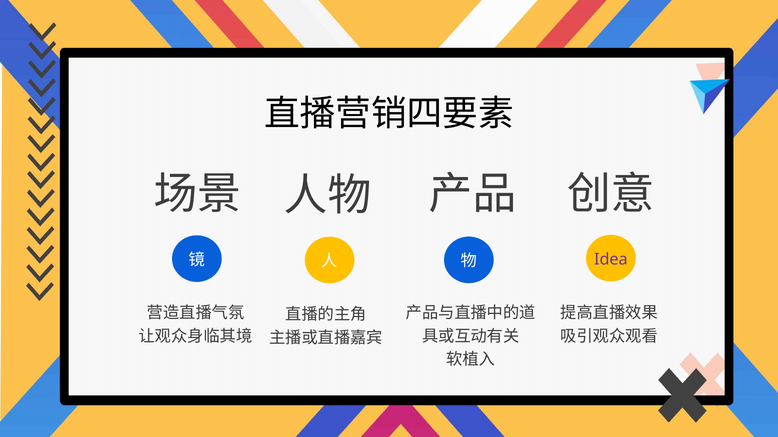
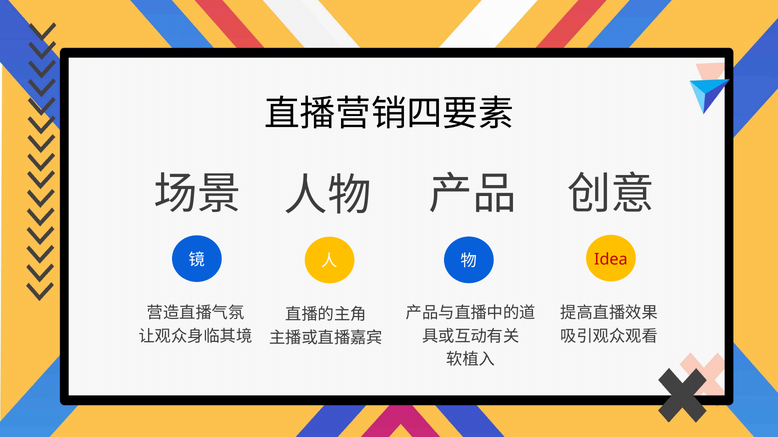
Idea colour: purple -> red
